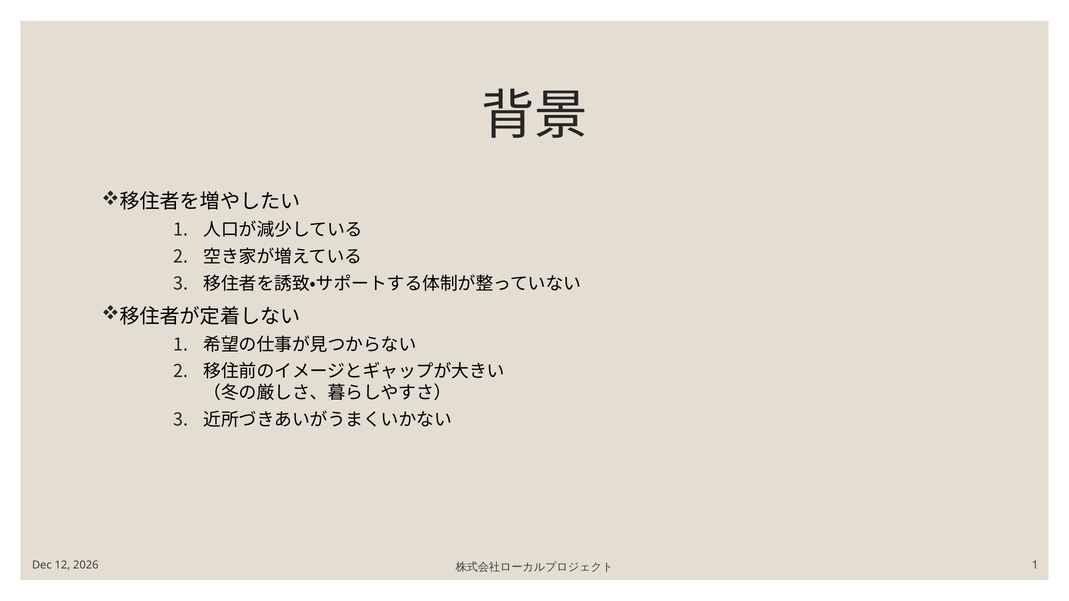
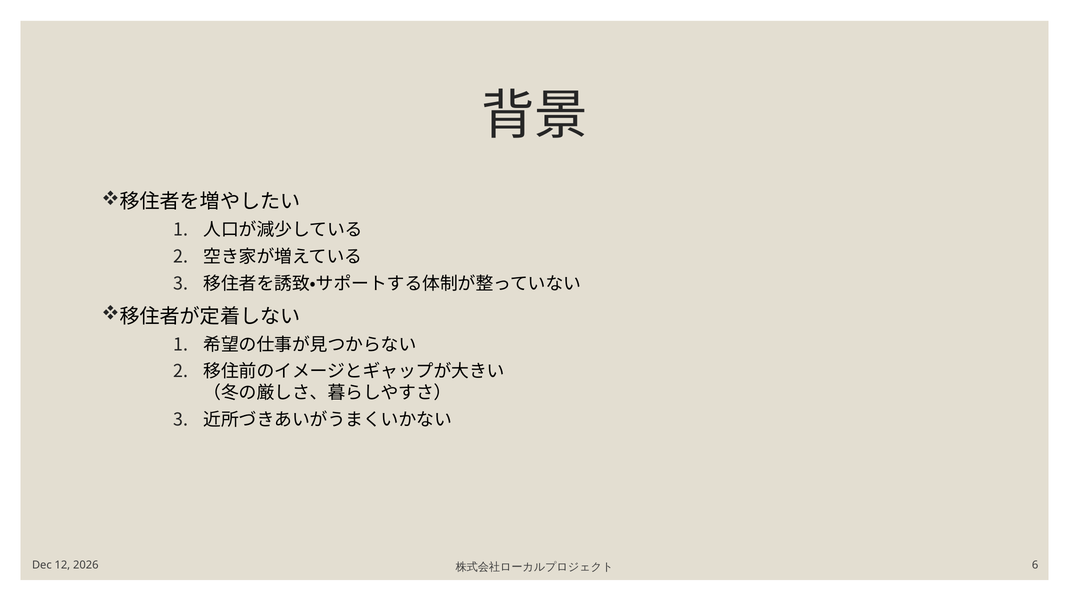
1 at (1035, 565): 1 -> 6
